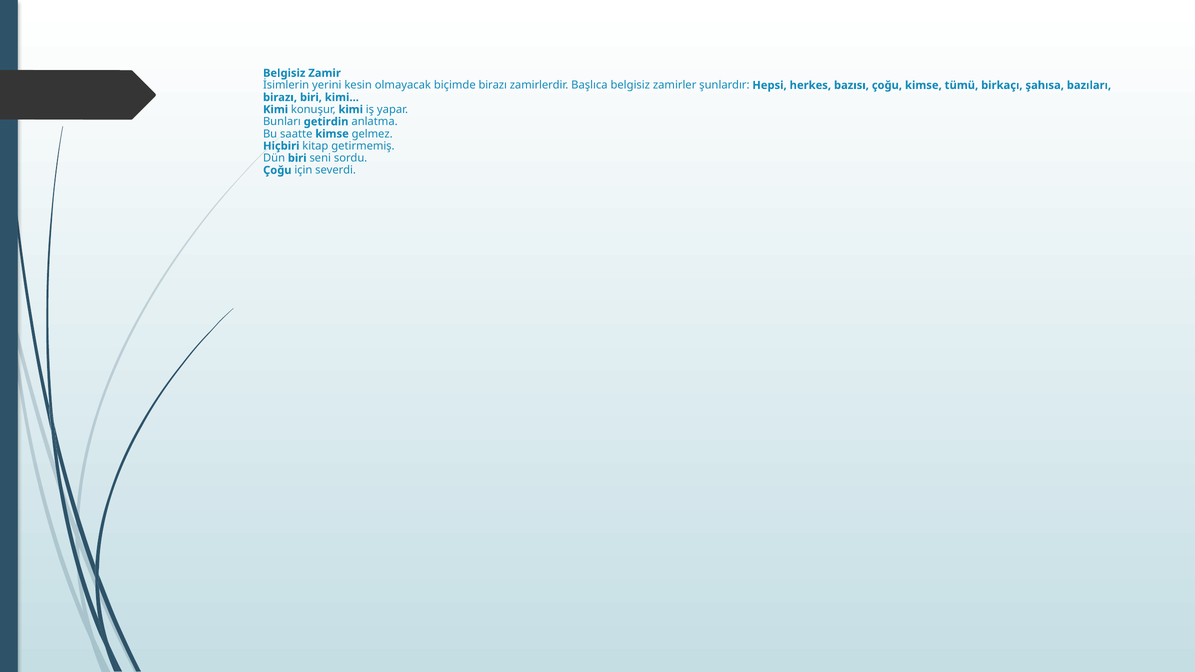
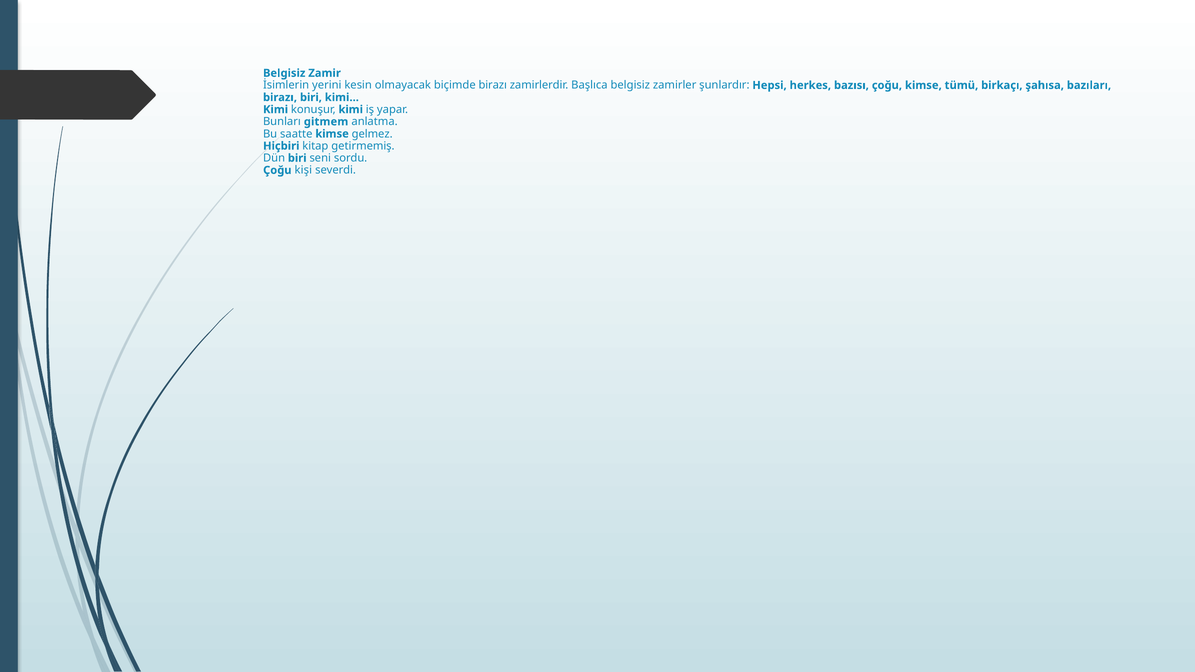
getirdin: getirdin -> gitmem
için: için -> kişi
